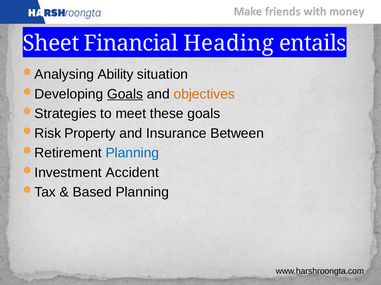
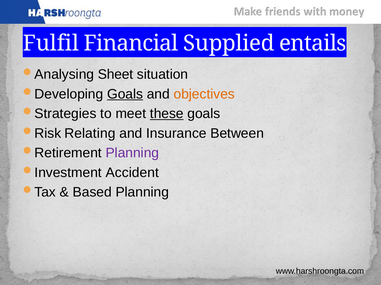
Sheet: Sheet -> Fulfil
Heading: Heading -> Supplied
Ability: Ability -> Sheet
these underline: none -> present
Property: Property -> Relating
Planning at (132, 153) colour: blue -> purple
